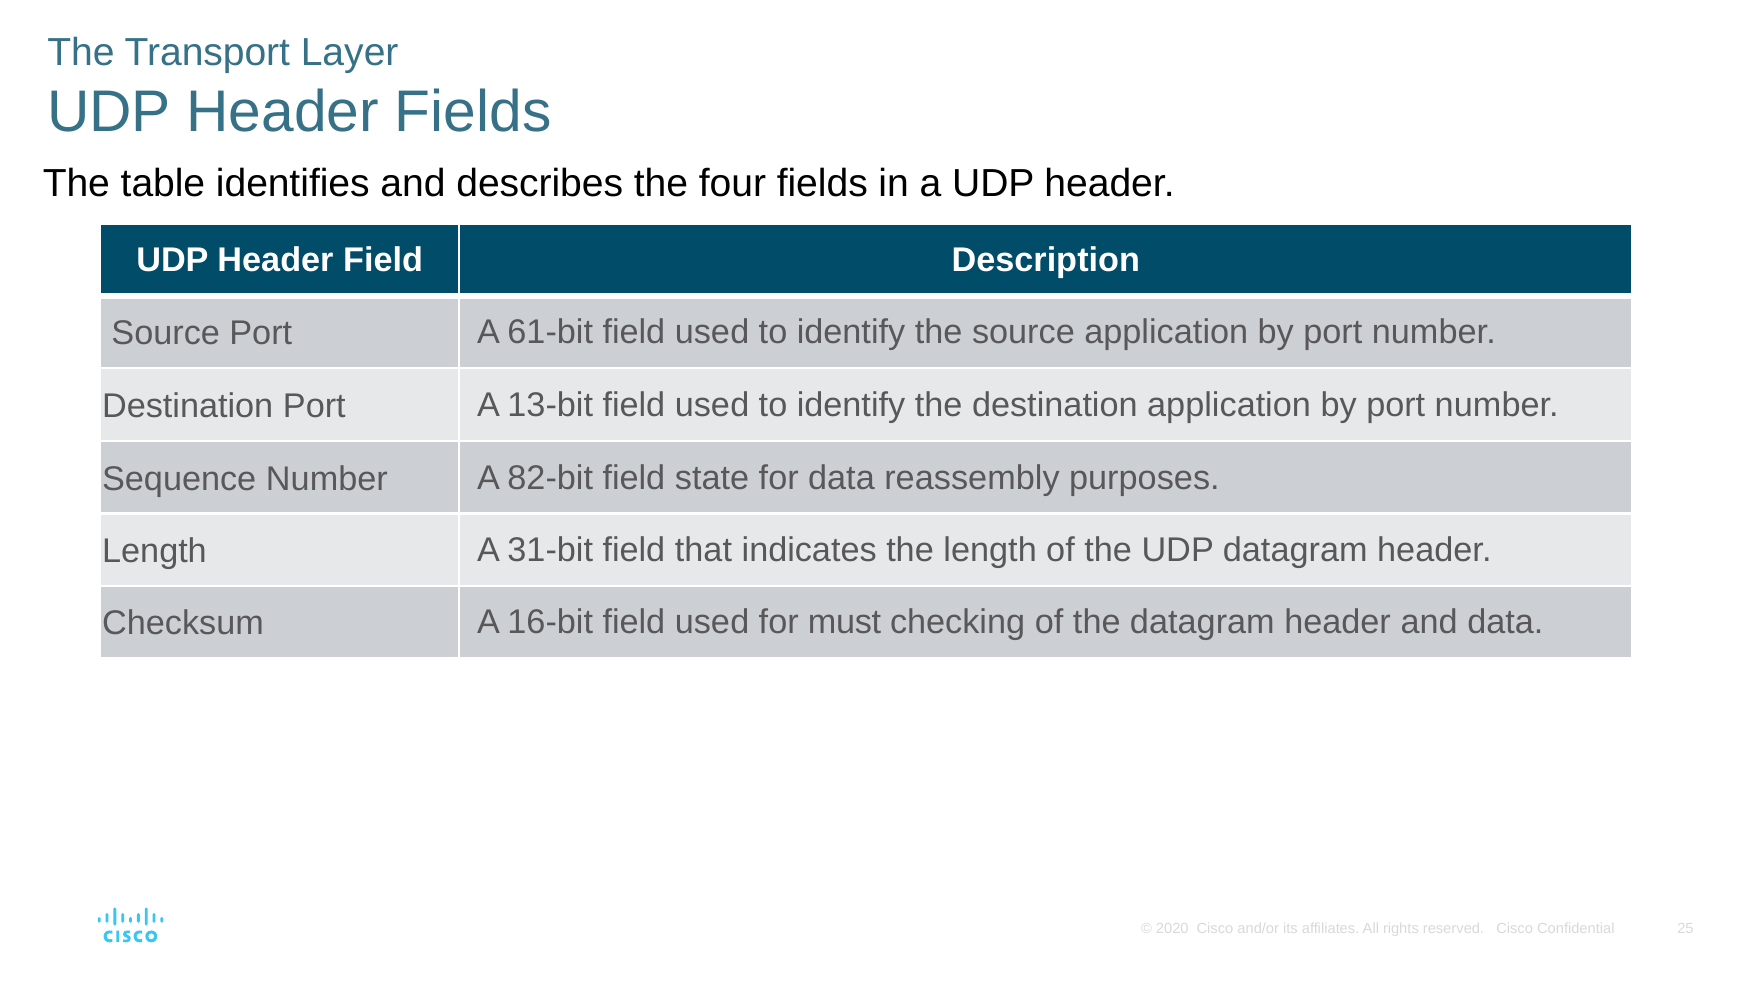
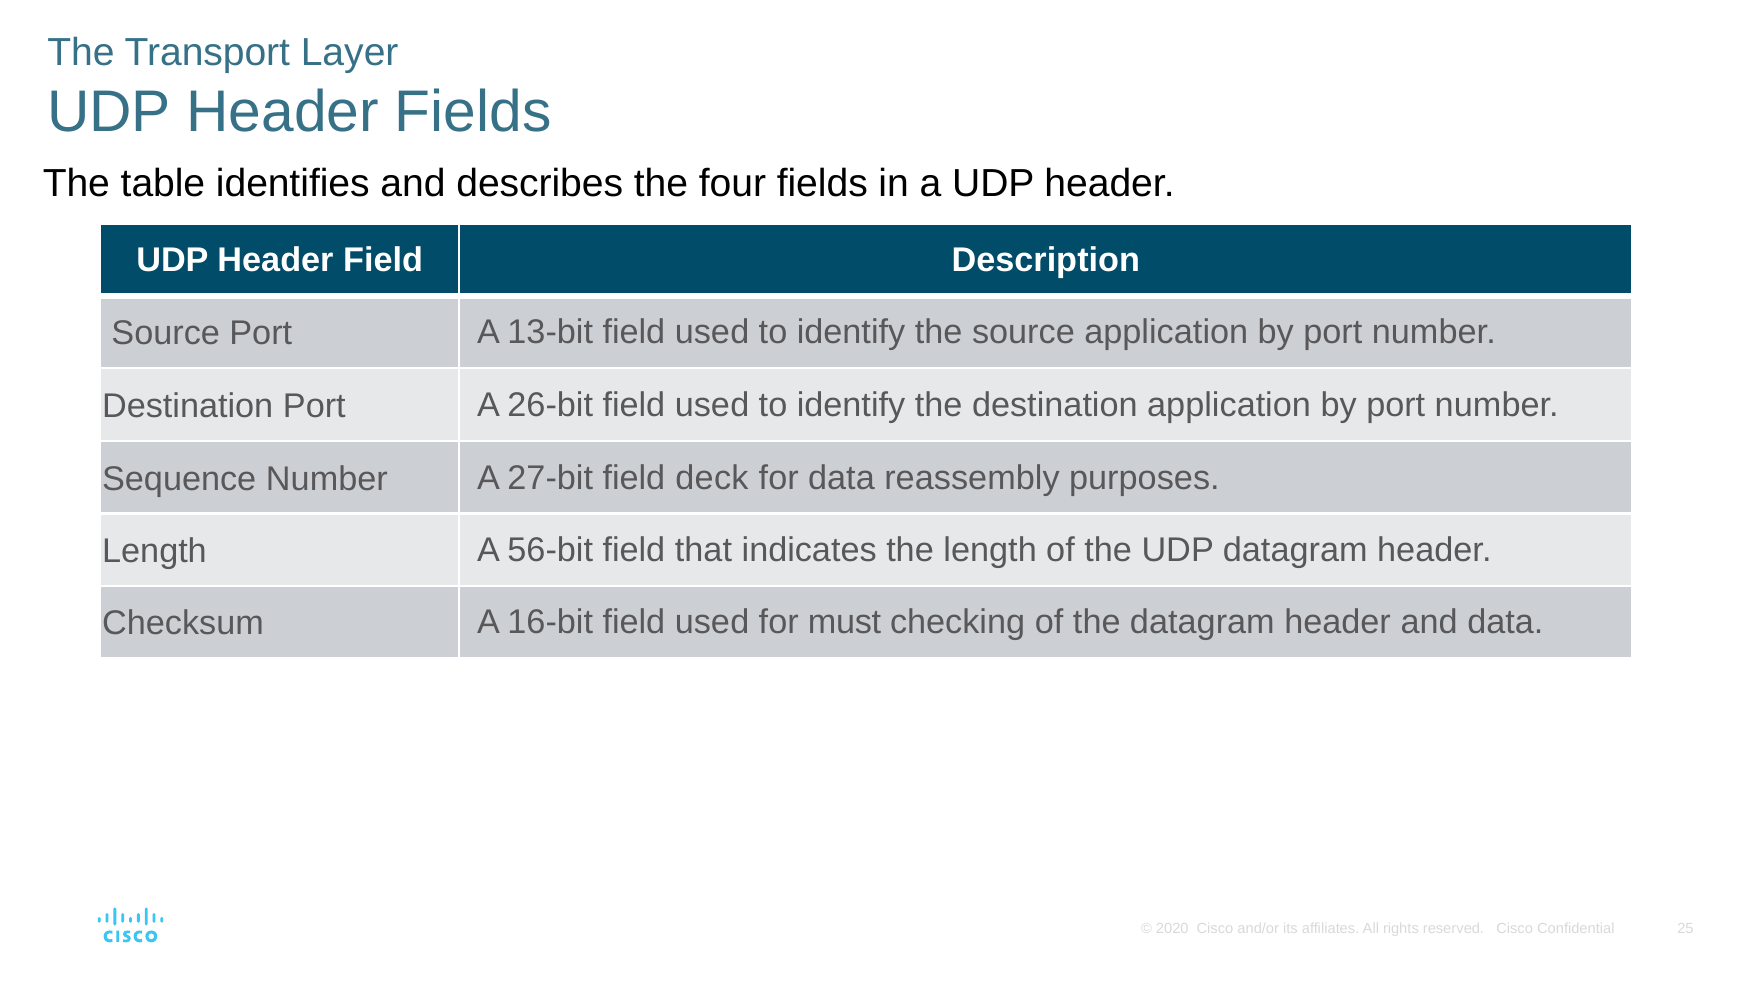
61-bit: 61-bit -> 13-bit
13-bit: 13-bit -> 26-bit
82-bit: 82-bit -> 27-bit
state: state -> deck
31-bit: 31-bit -> 56-bit
